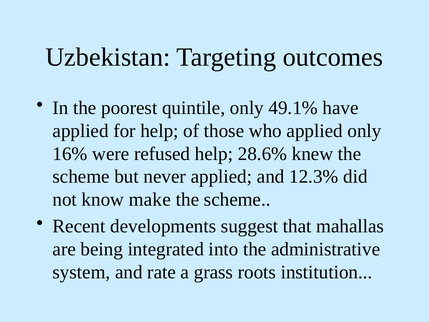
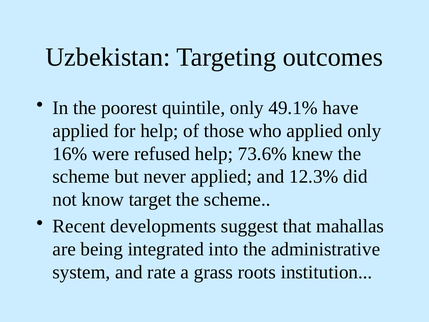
28.6%: 28.6% -> 73.6%
make: make -> target
